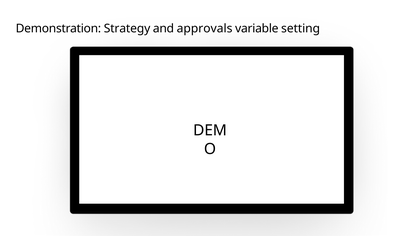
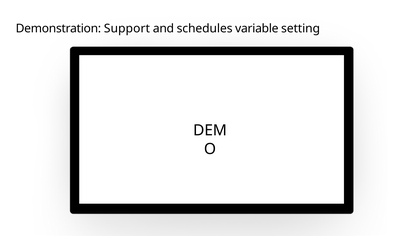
Strategy: Strategy -> Support
approvals: approvals -> schedules
